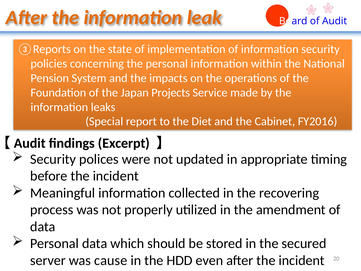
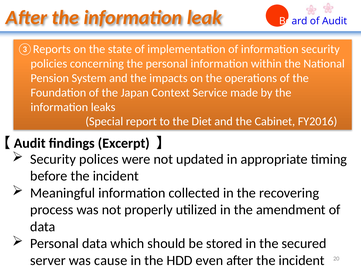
Projects: Projects -> Context
